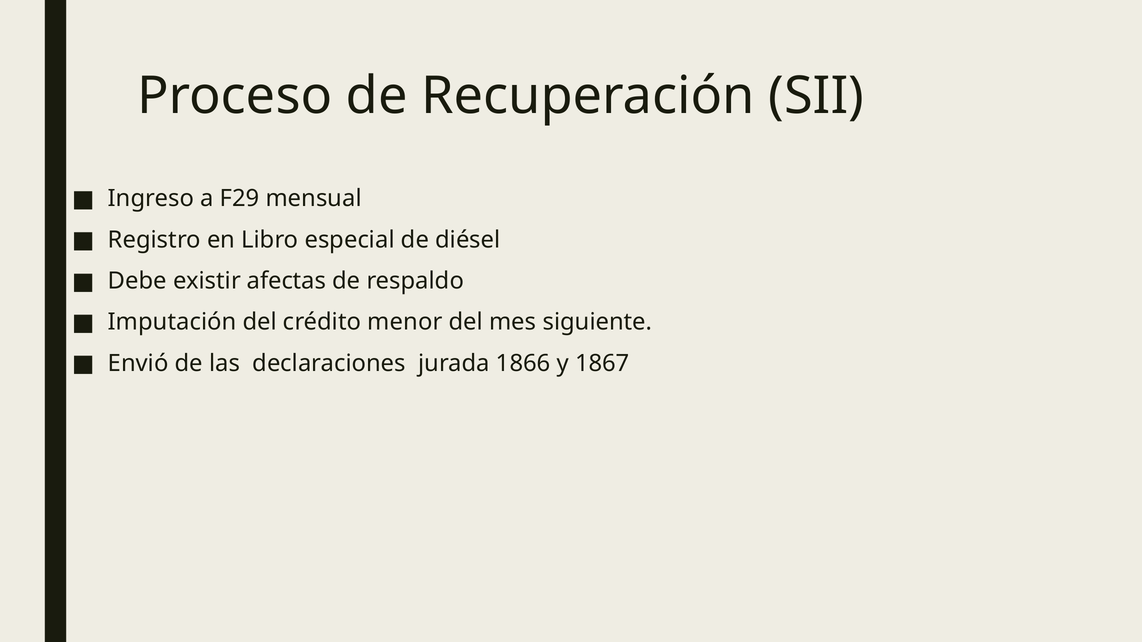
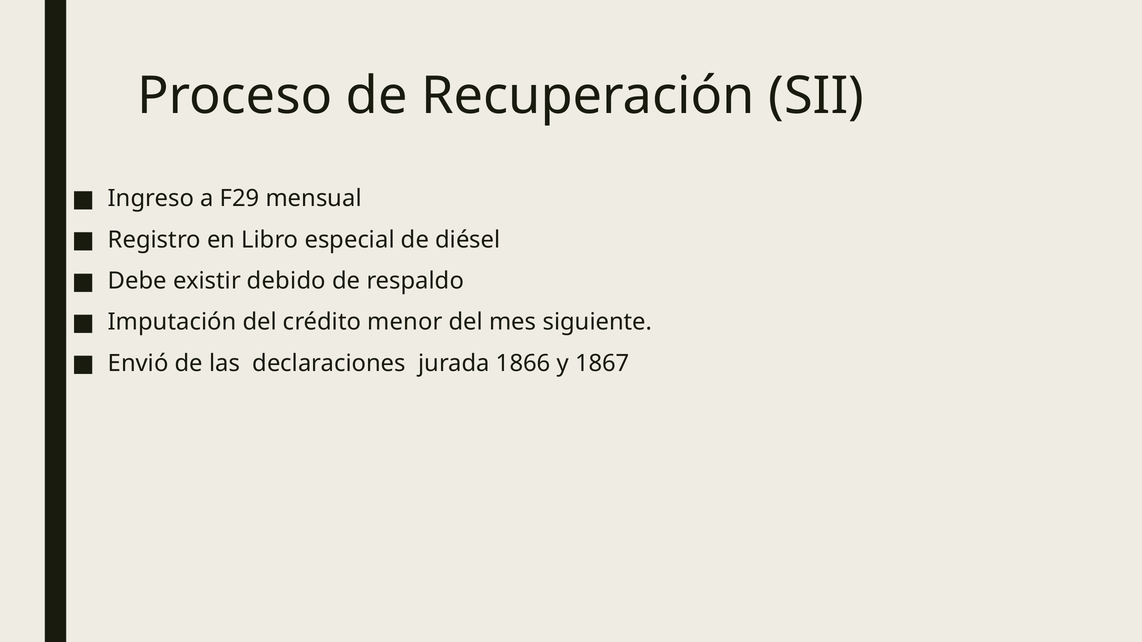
afectas: afectas -> debido
